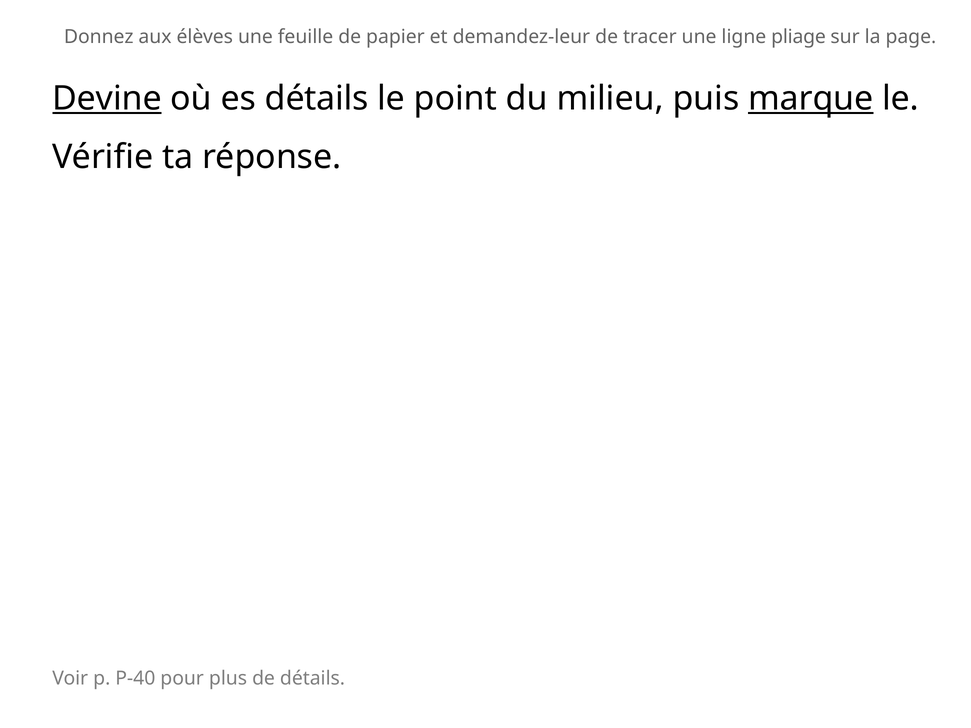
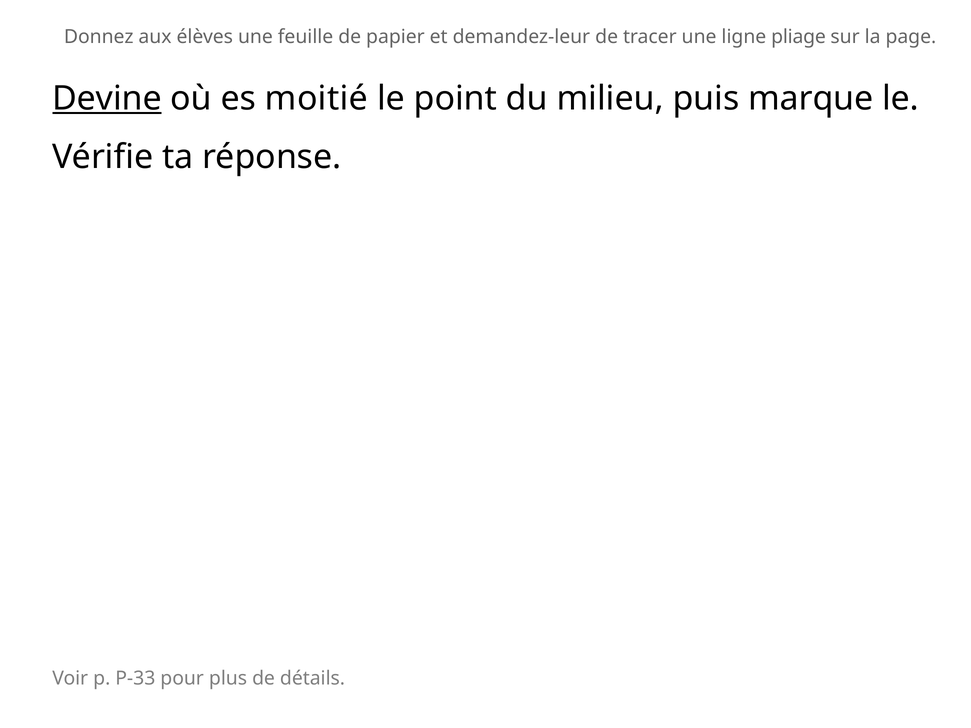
es détails: détails -> moitié
marque underline: present -> none
P-40: P-40 -> P-33
